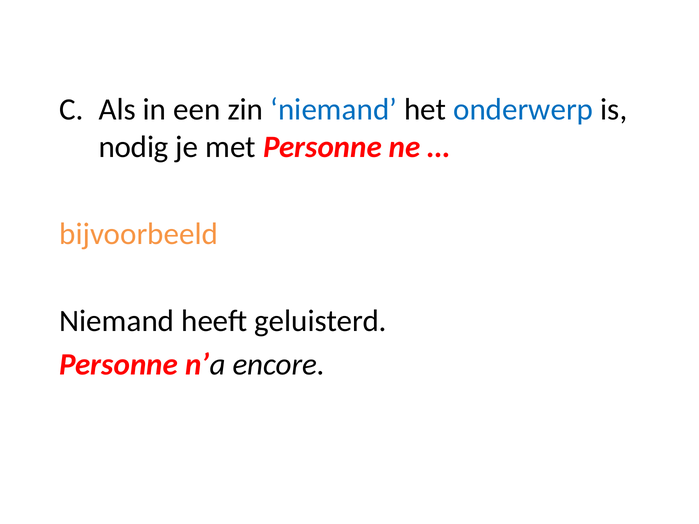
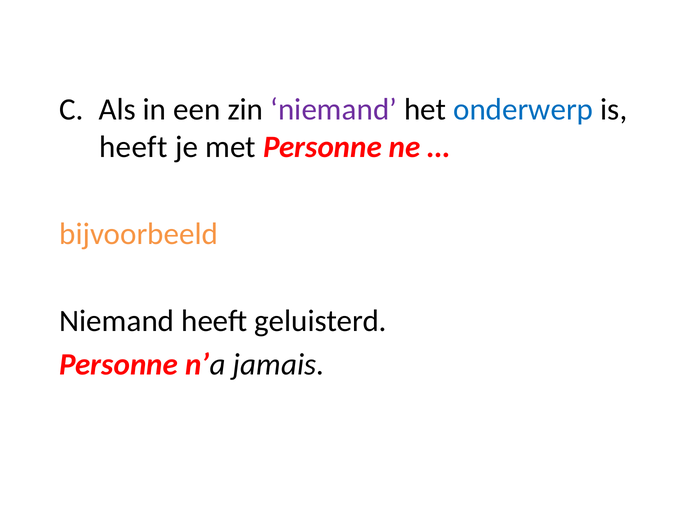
niemand at (334, 110) colour: blue -> purple
nodig at (134, 147): nodig -> heeft
encore: encore -> jamais
